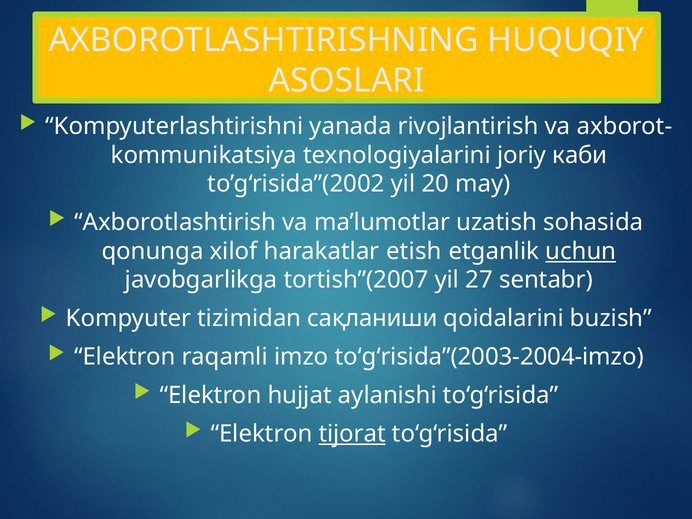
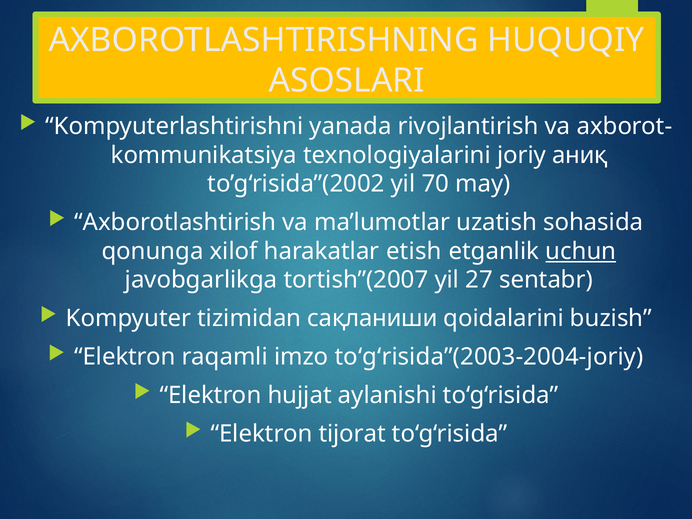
каби: каби -> аниқ
20: 20 -> 70
to‘g‘risida”(2003-2004-imzo: to‘g‘risida”(2003-2004-imzo -> to‘g‘risida”(2003-2004-joriy
tijorat underline: present -> none
